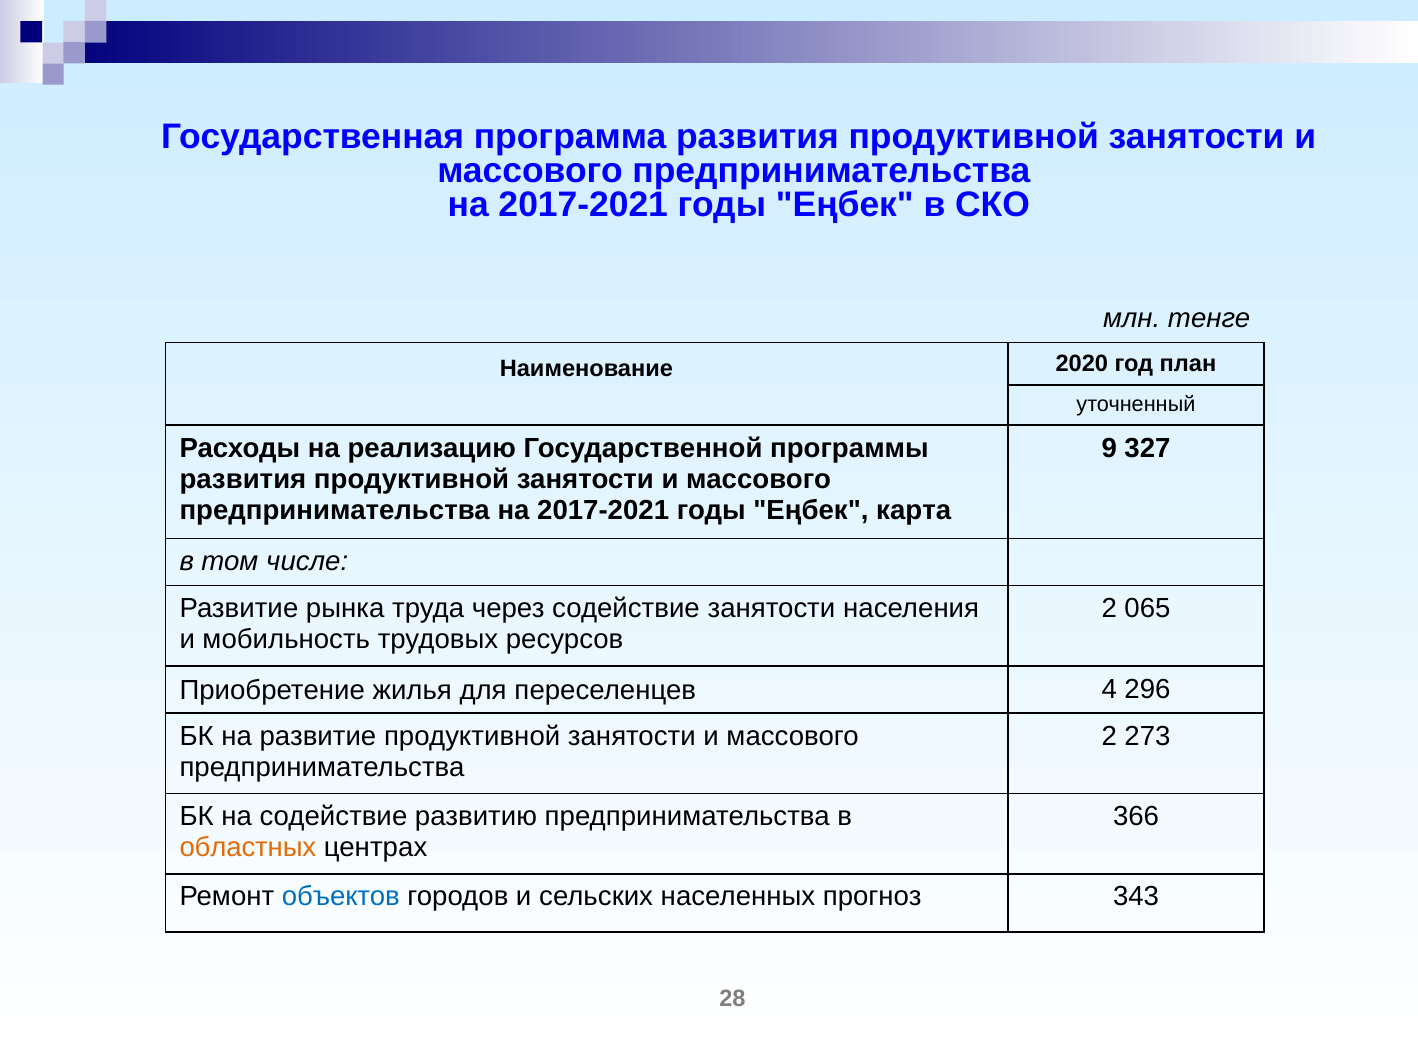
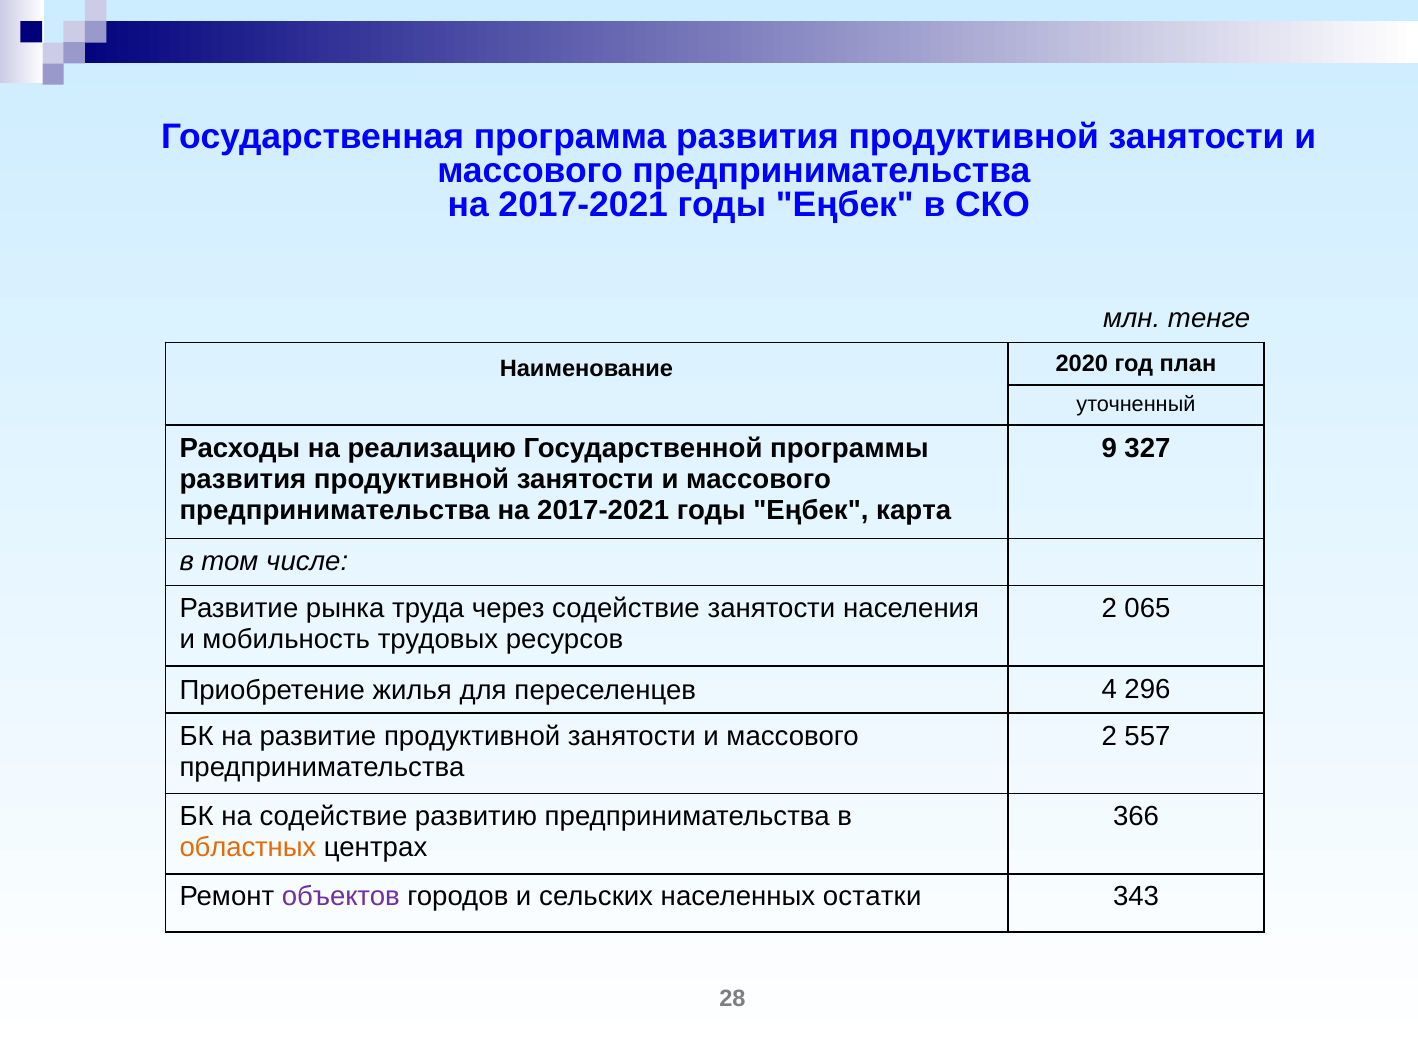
273: 273 -> 557
объектов colour: blue -> purple
прогноз: прогноз -> остатки
